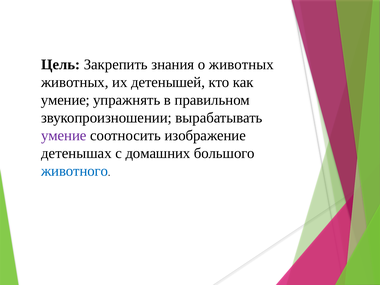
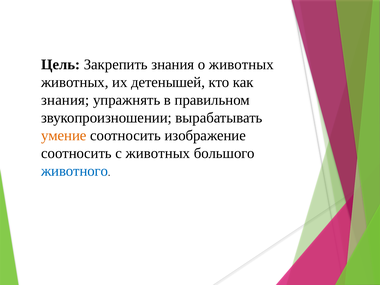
умение at (65, 100): умение -> знания
умение at (64, 135) colour: purple -> orange
детенышах at (76, 153): детенышах -> соотносить
с домашних: домашних -> животных
